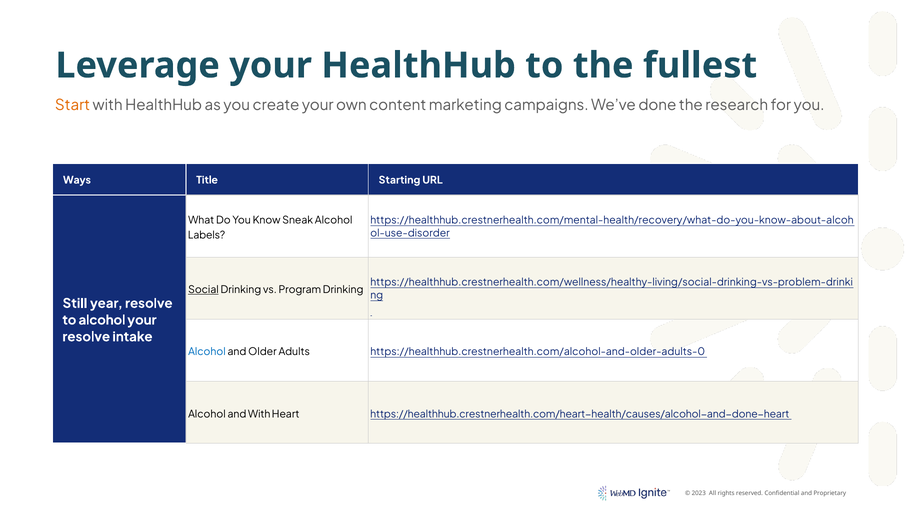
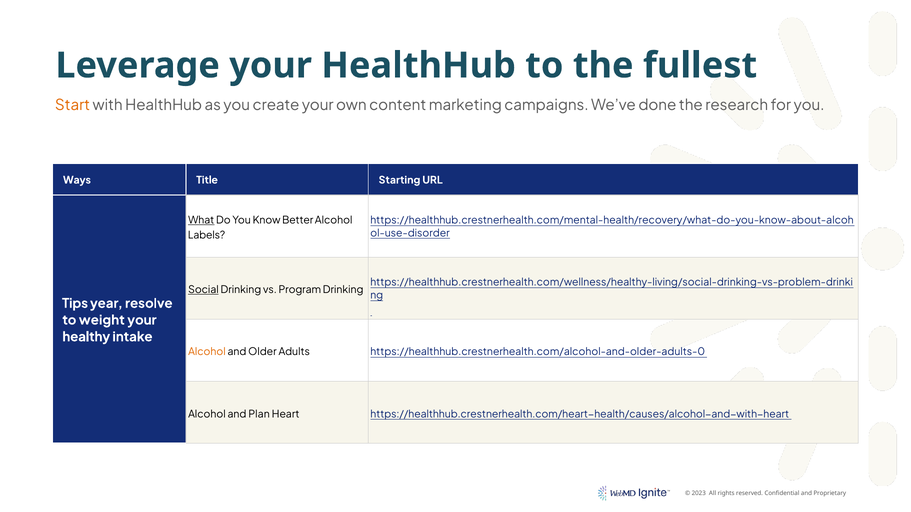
What underline: none -> present
Sneak: Sneak -> Better
Still: Still -> Tips
to alcohol: alcohol -> weight
resolve at (86, 337): resolve -> healthy
Alcohol at (207, 352) colour: blue -> orange
and With: With -> Plan
https://healthhub.crestnerhealth.com/heart-health/causes/alcohol-and-done-heart: https://healthhub.crestnerhealth.com/heart-health/causes/alcohol-and-done-heart -> https://healthhub.crestnerhealth.com/heart-health/causes/alcohol-and-with-heart
